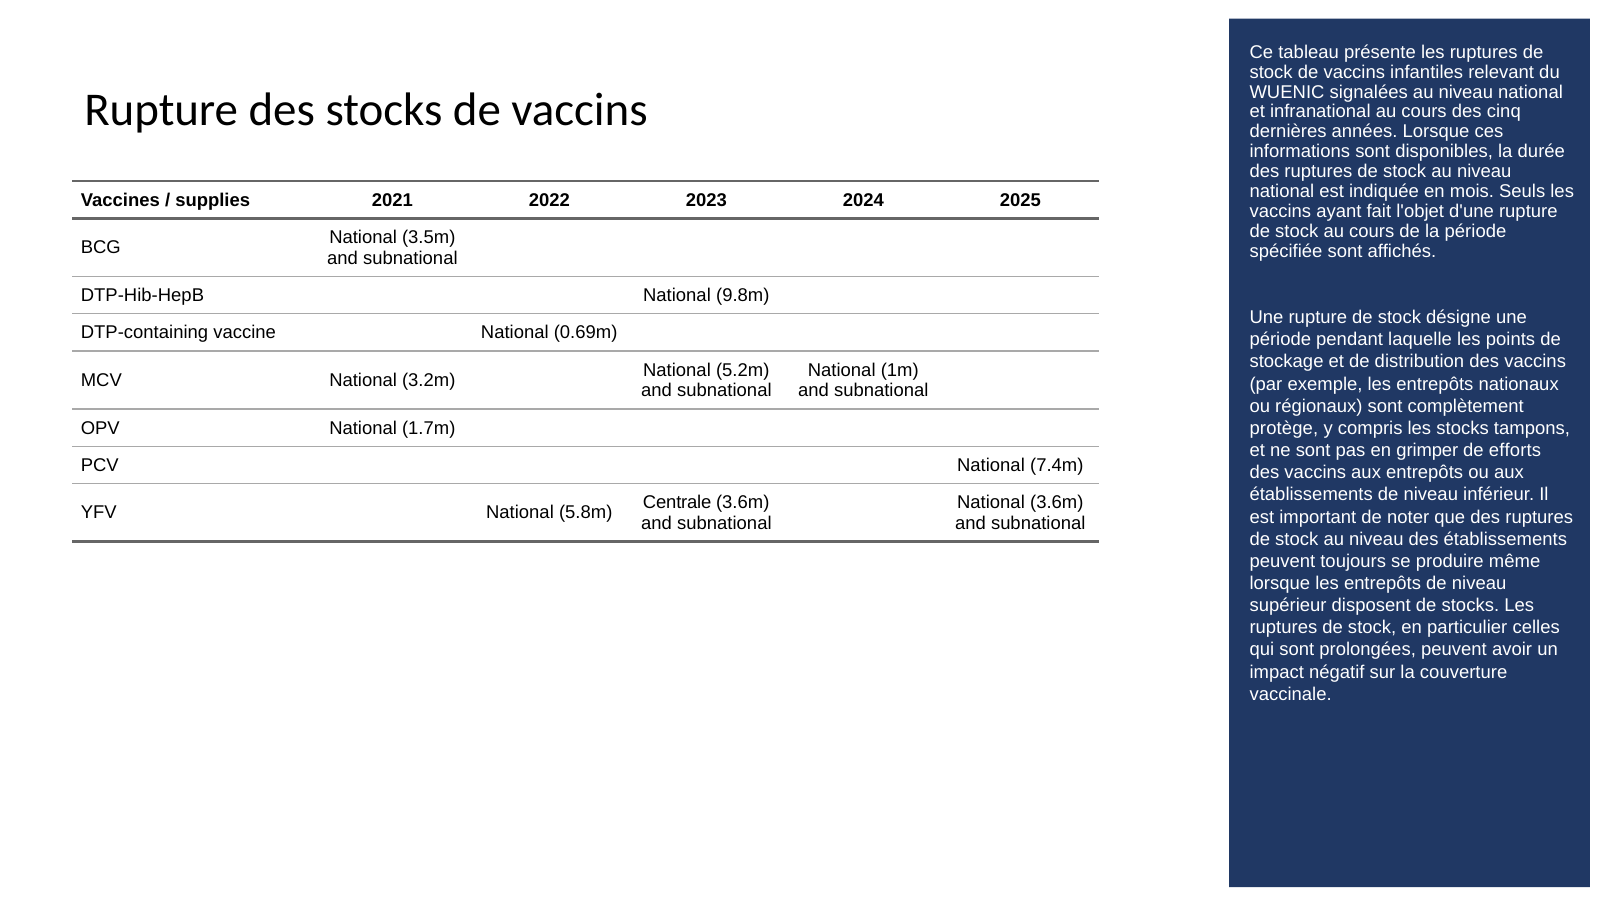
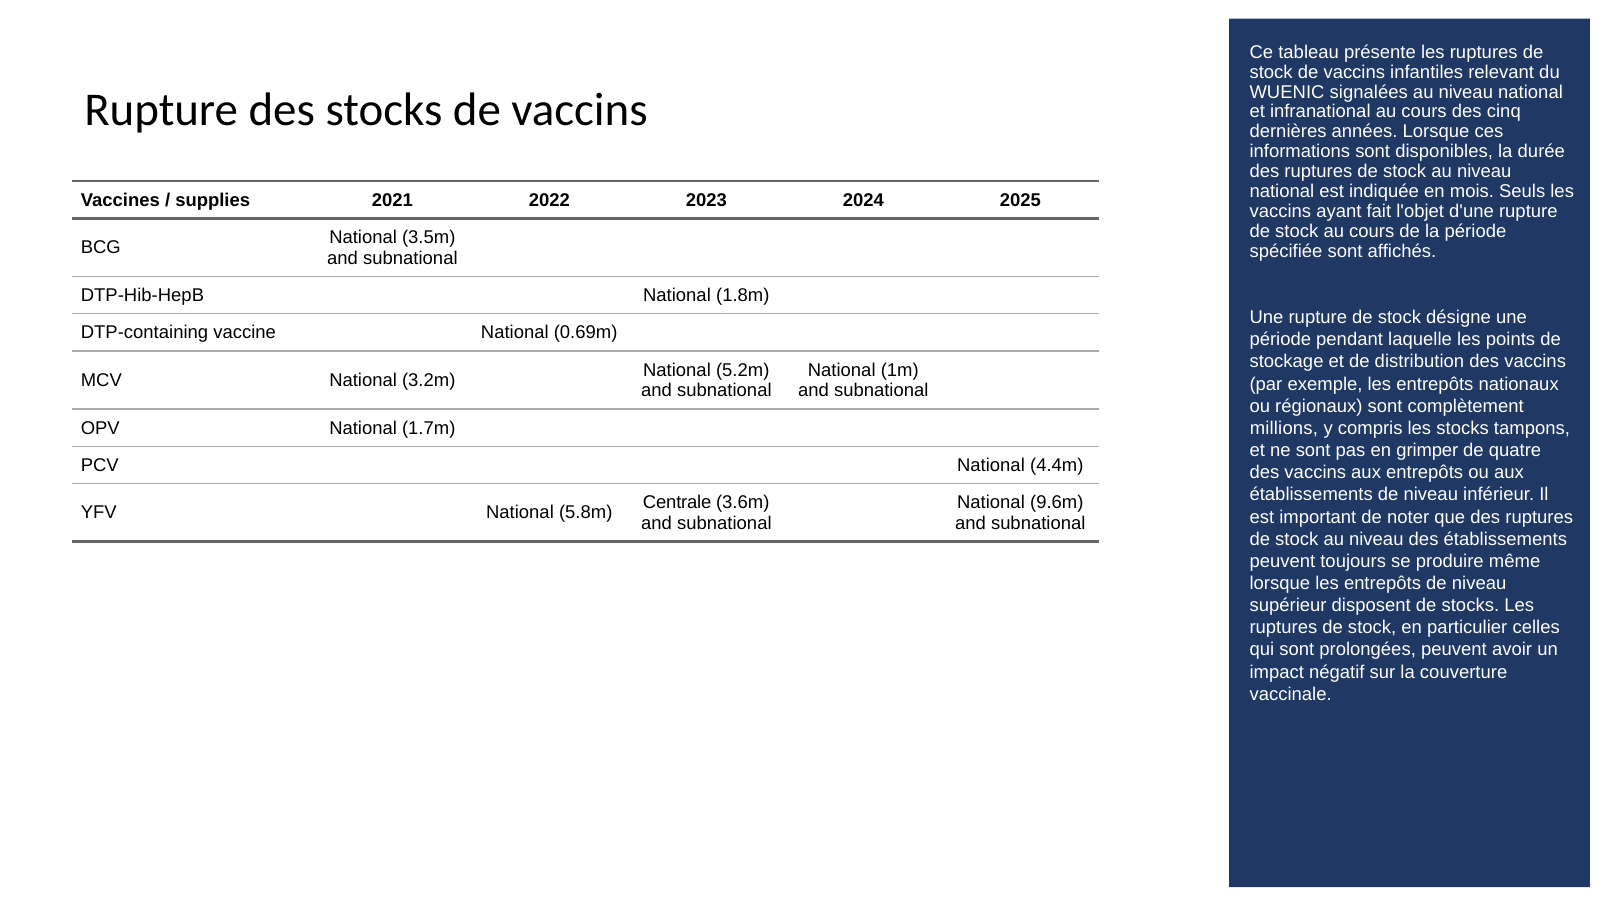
9.8m: 9.8m -> 1.8m
protège: protège -> millions
efforts: efforts -> quatre
7.4m: 7.4m -> 4.4m
National 3.6m: 3.6m -> 9.6m
